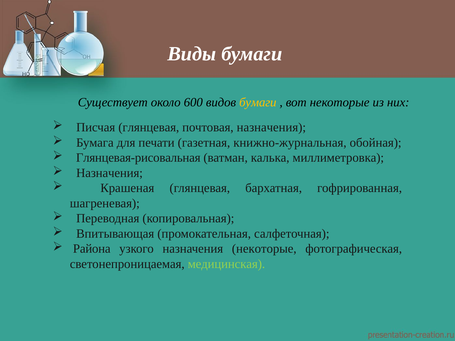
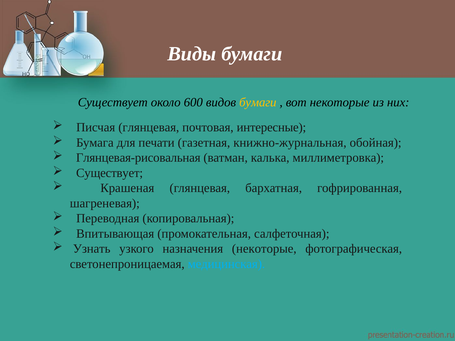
почтовая назначения: назначения -> интересные
Назначения at (109, 173): Назначения -> Существует
Района: Района -> Узнать
медицинская colour: light green -> light blue
